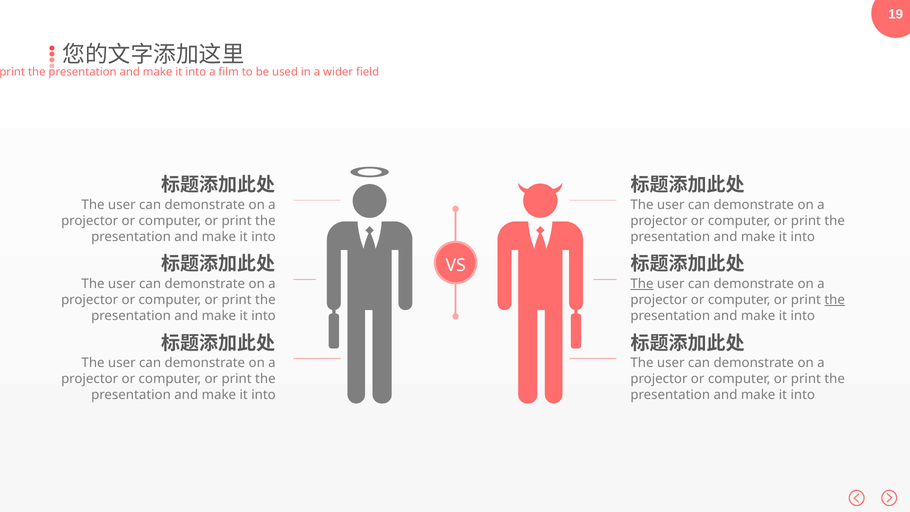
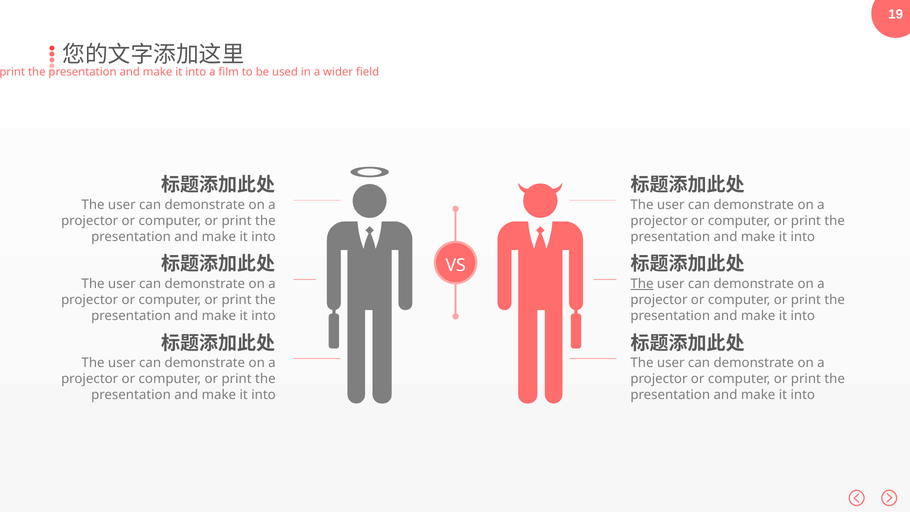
the at (835, 300) underline: present -> none
